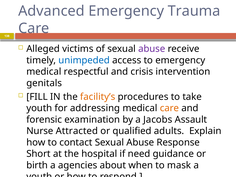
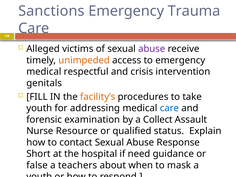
Advanced: Advanced -> Sanctions
unimpeded colour: blue -> orange
care at (169, 108) colour: orange -> blue
Jacobs: Jacobs -> Collect
Attracted: Attracted -> Resource
adults: adults -> status
birth: birth -> false
agencies: agencies -> teachers
